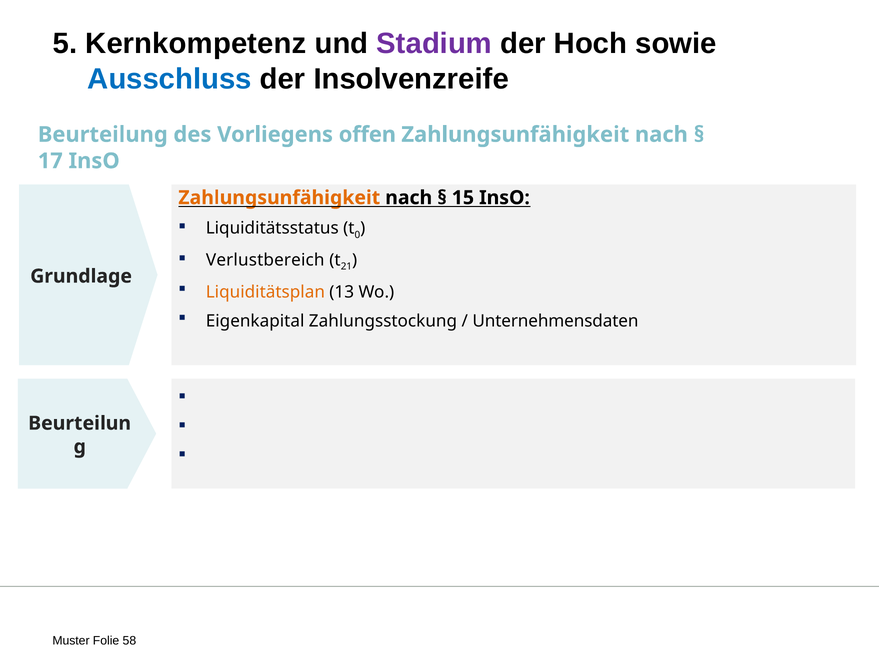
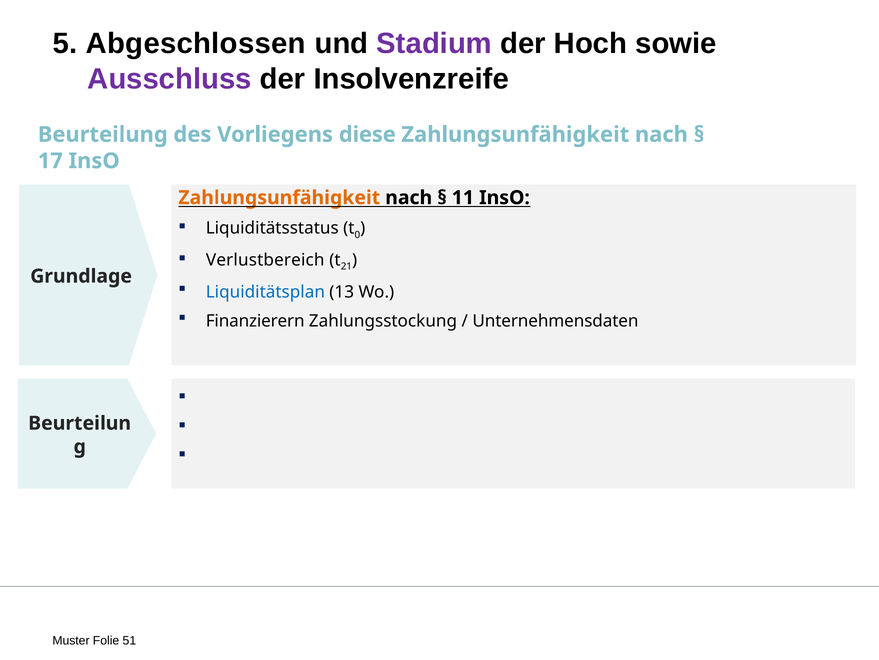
Kernkompetenz: Kernkompetenz -> Abgeschlossen
Ausschluss colour: blue -> purple
offen: offen -> diese
15: 15 -> 11
Liquiditätsplan colour: orange -> blue
Eigenkapital: Eigenkapital -> Finanzierern
58: 58 -> 51
